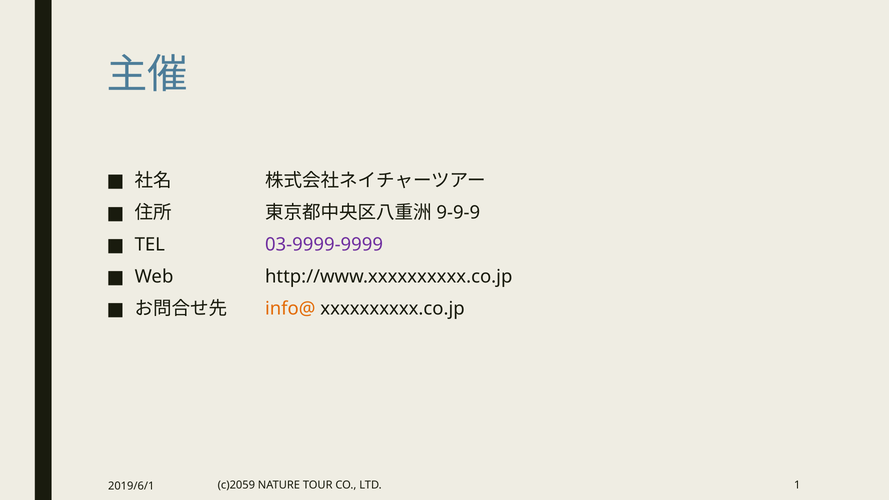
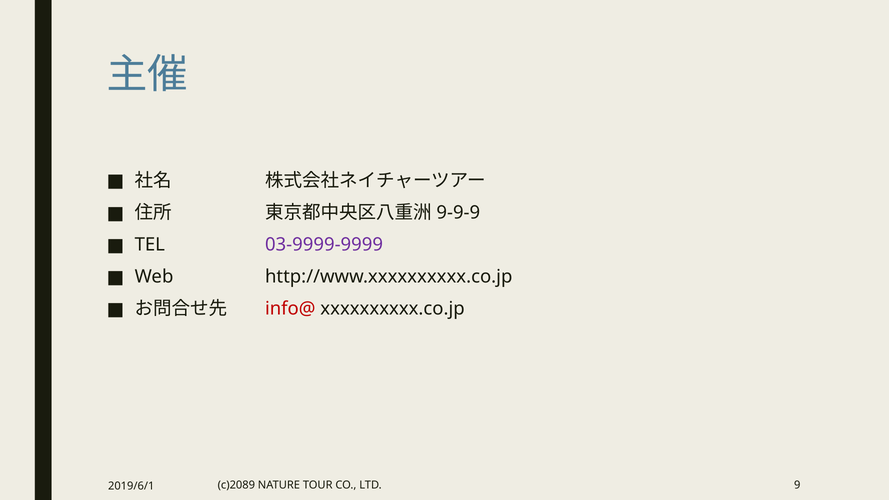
info@ colour: orange -> red
c)2059: c)2059 -> c)2089
1: 1 -> 9
